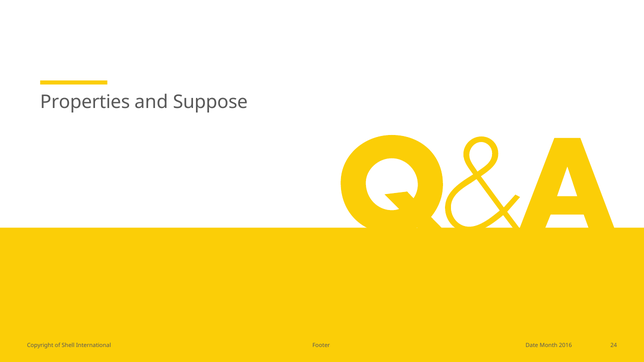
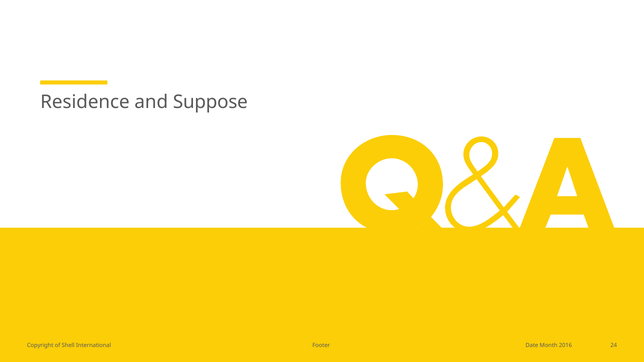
Properties: Properties -> Residence
